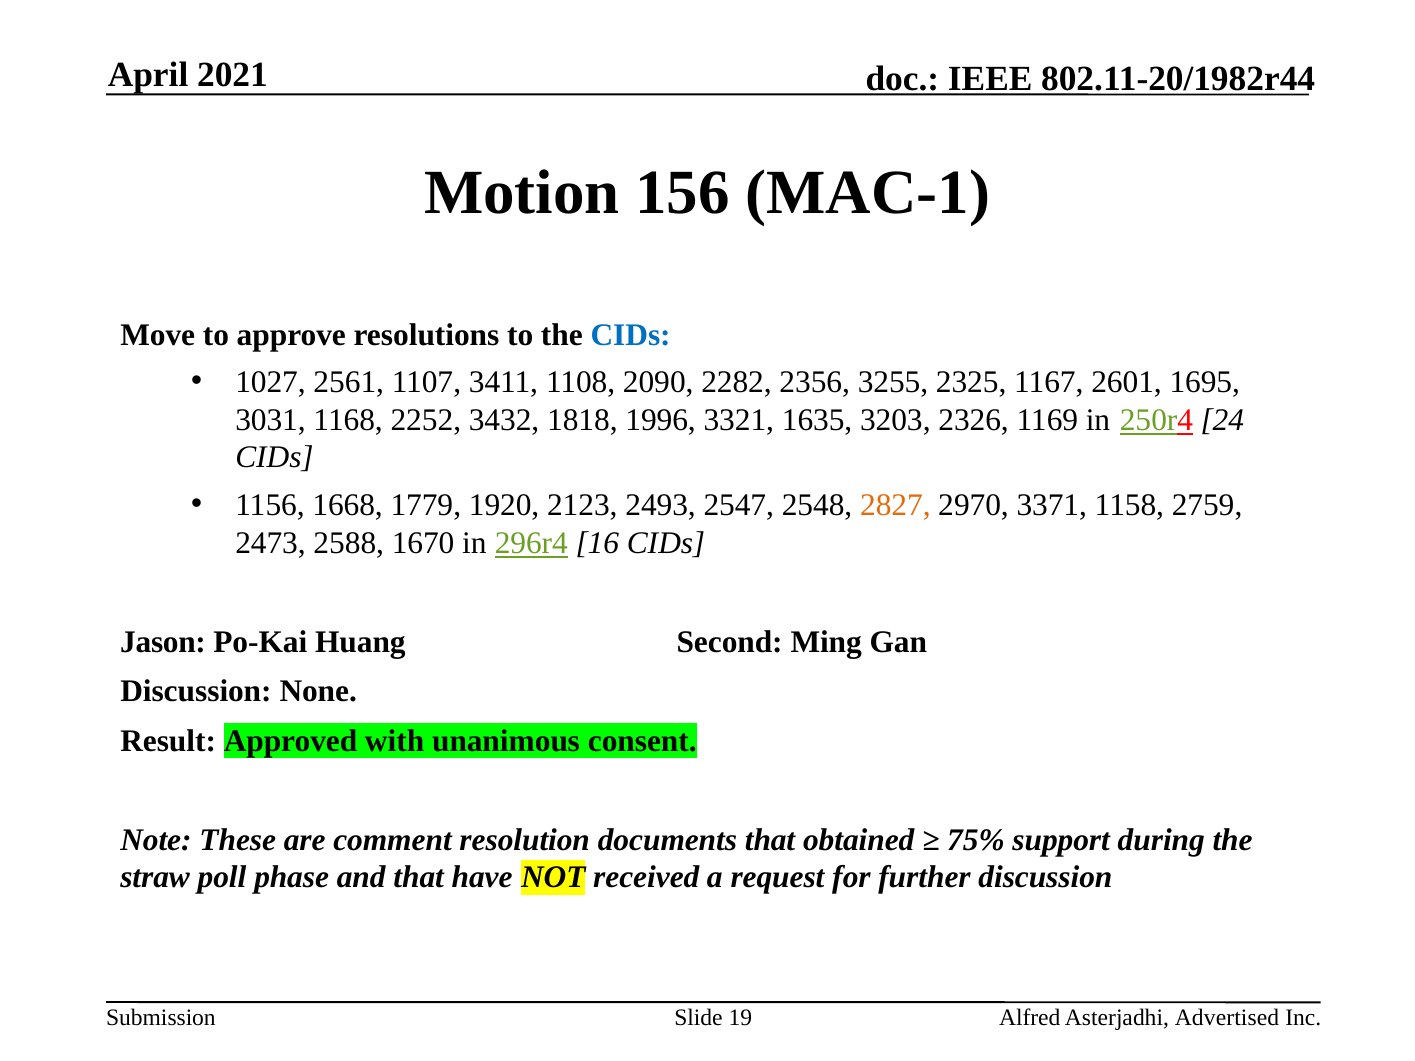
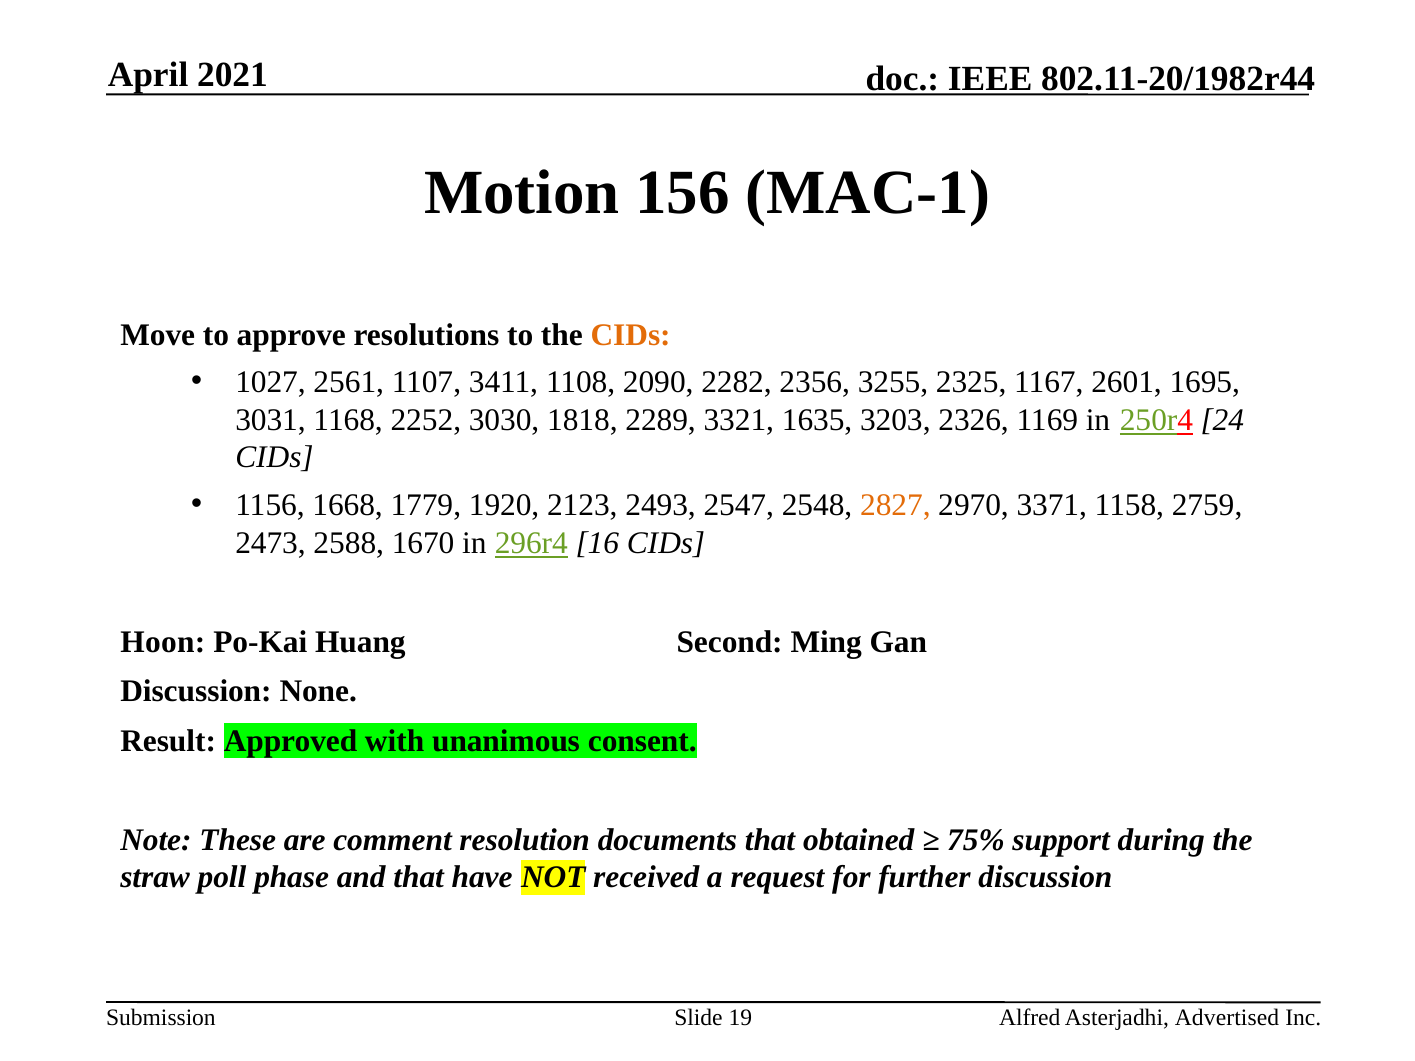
CIDs at (631, 335) colour: blue -> orange
3432: 3432 -> 3030
1996: 1996 -> 2289
Jason: Jason -> Hoon
